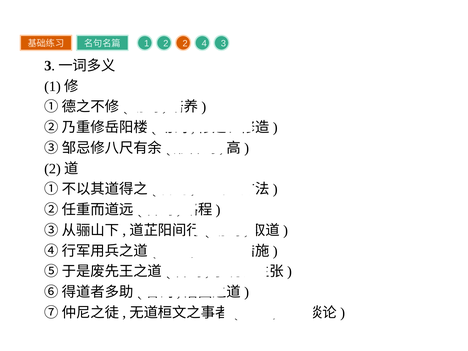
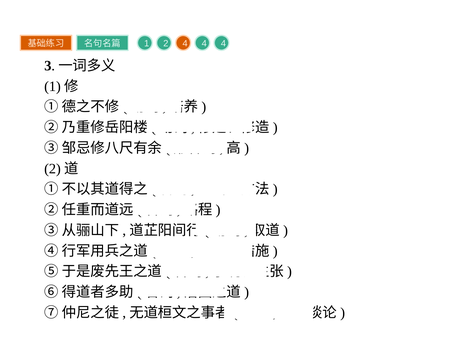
2 2: 2 -> 4
3 at (223, 43): 3 -> 4
